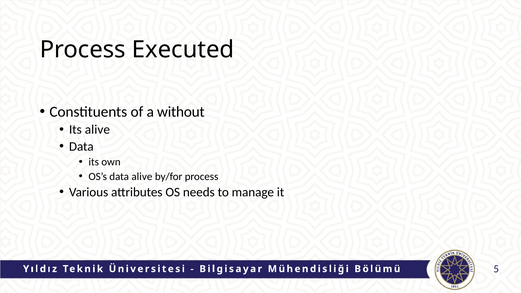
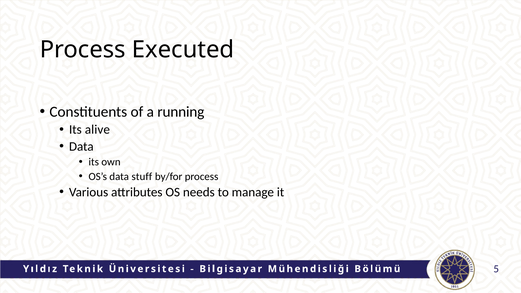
without: without -> running
data alive: alive -> stuff
